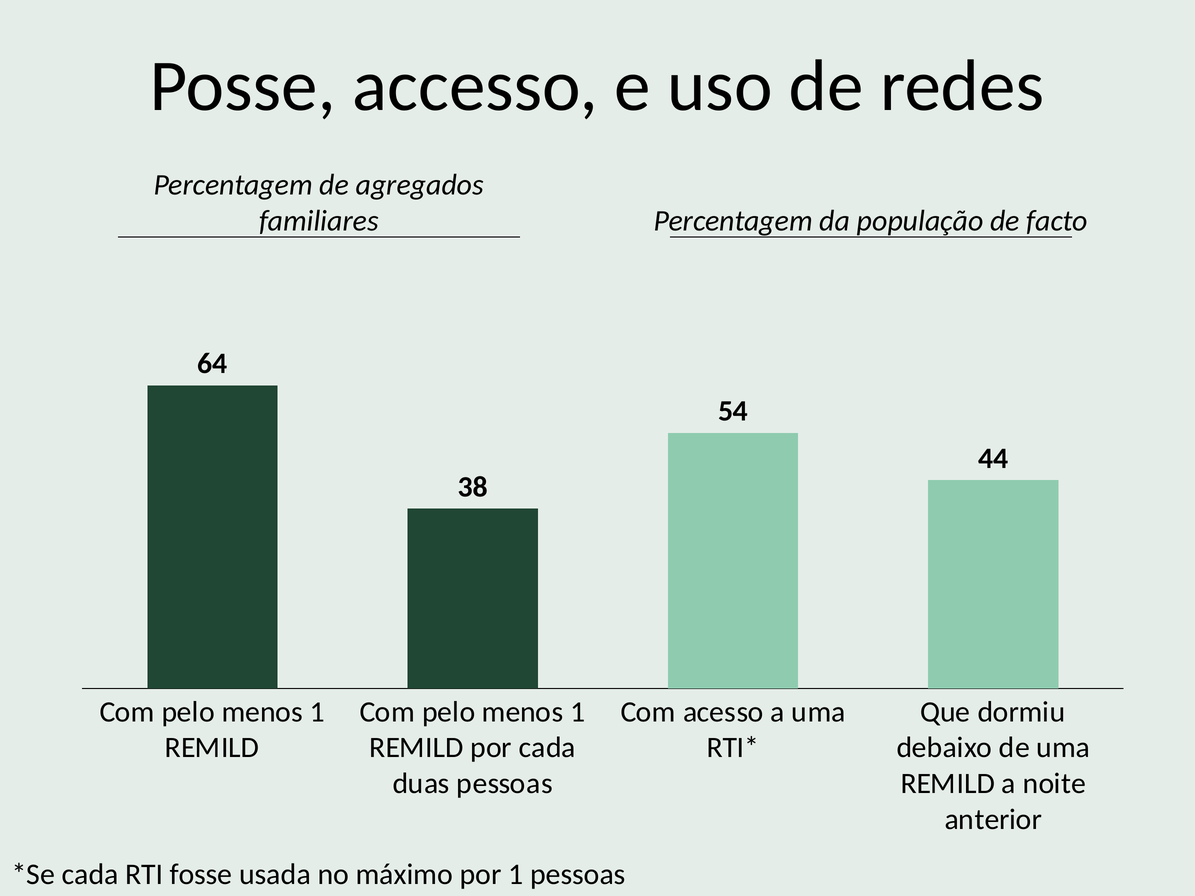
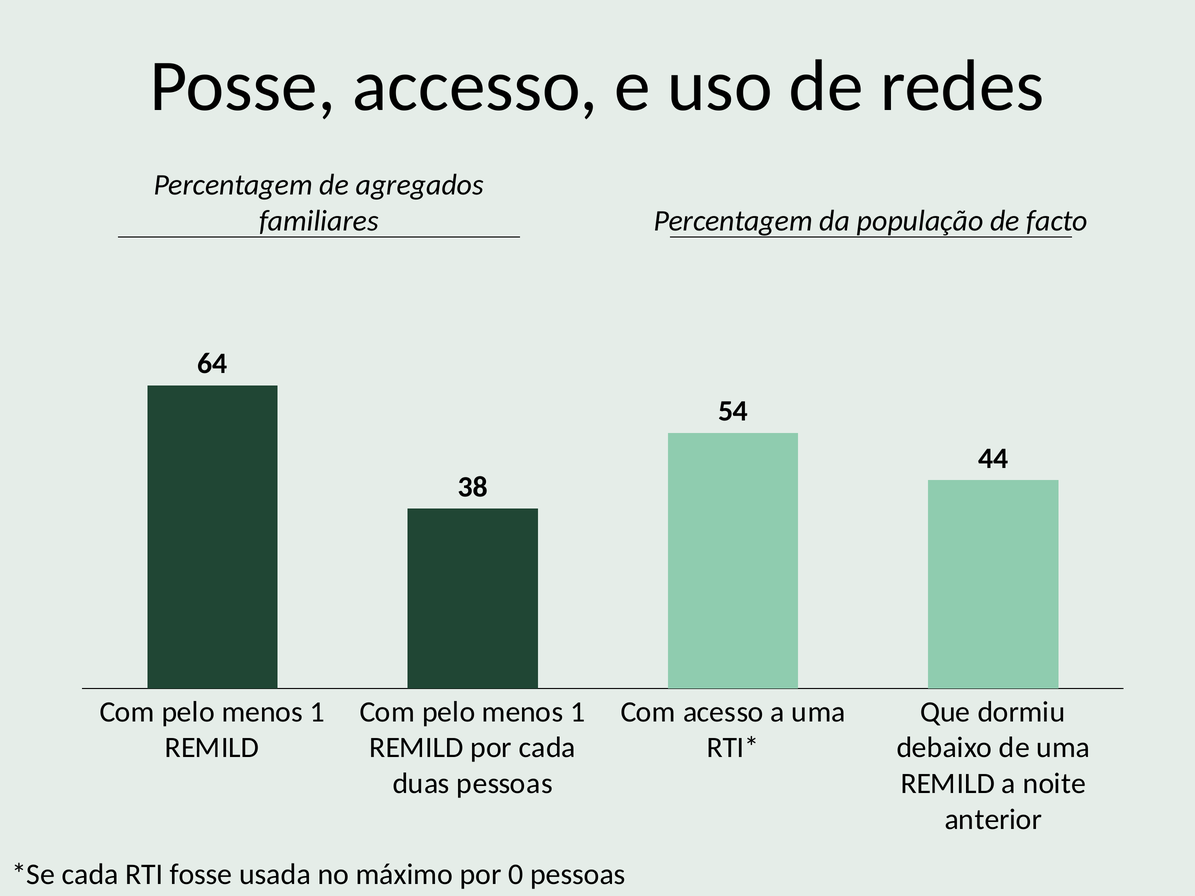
por 1: 1 -> 0
